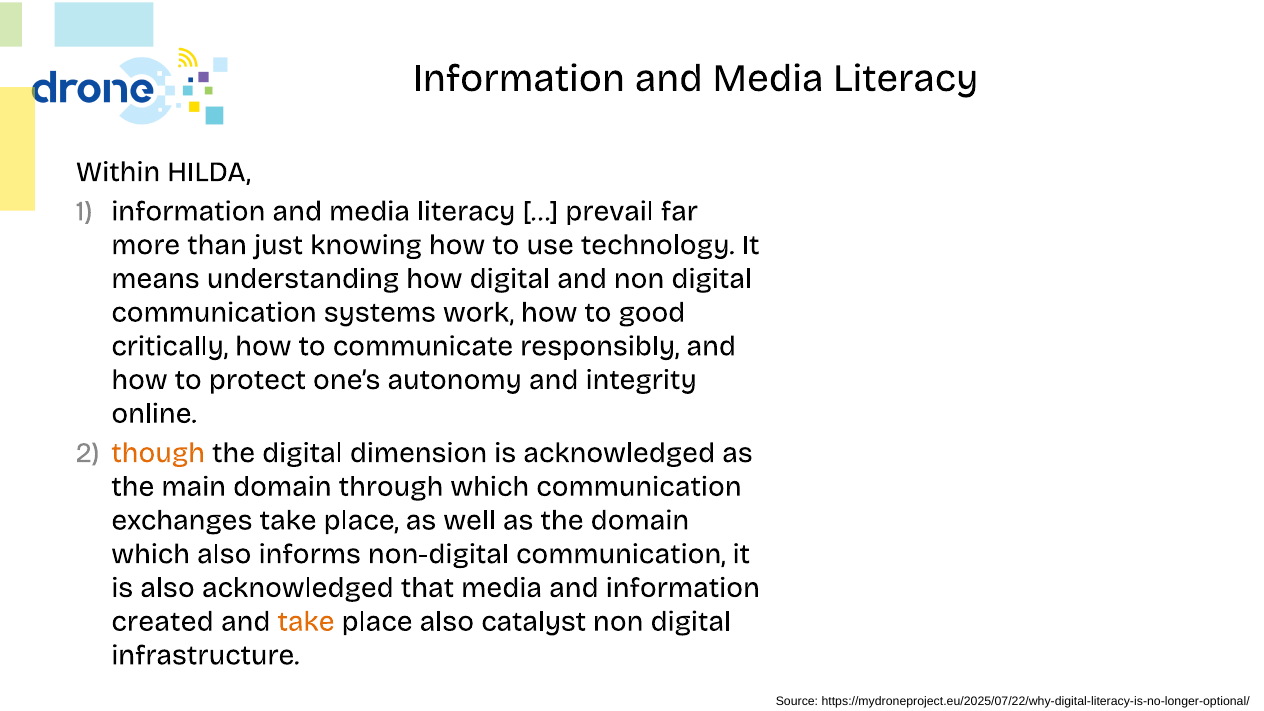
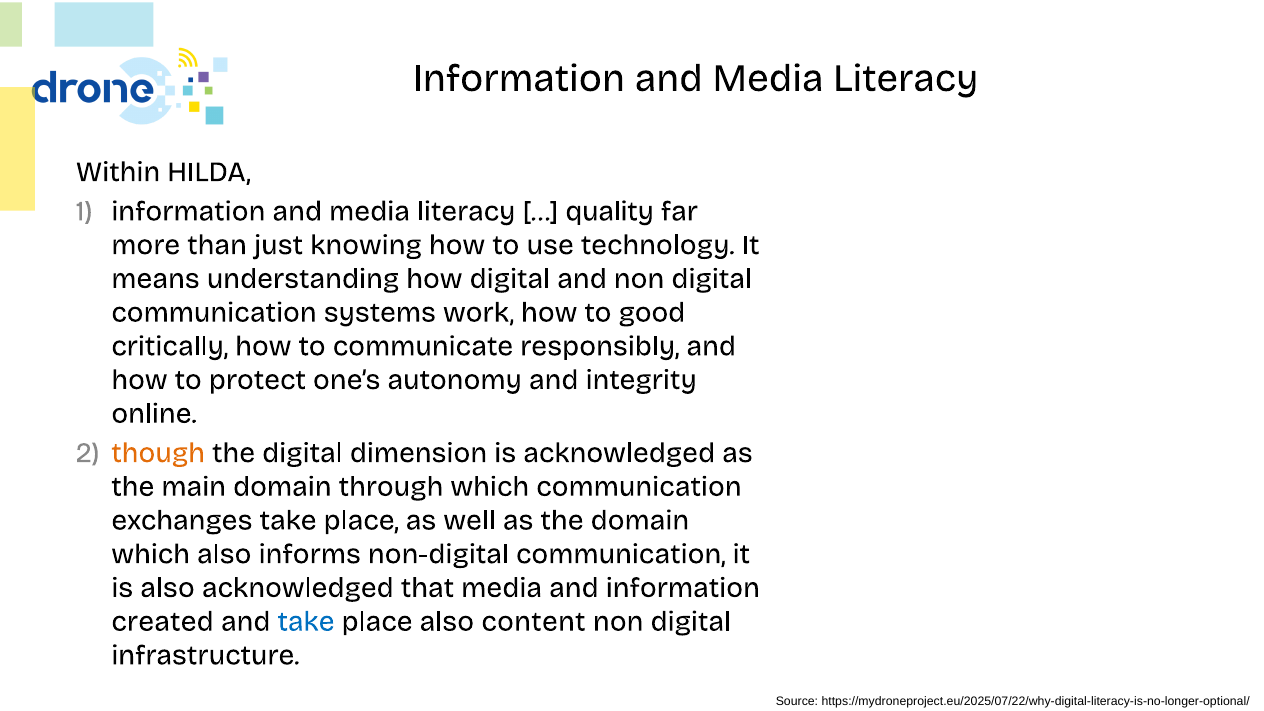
prevail: prevail -> quality
take at (306, 621) colour: orange -> blue
catalyst: catalyst -> content
